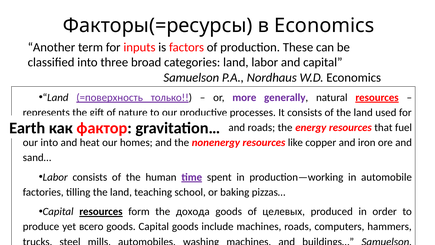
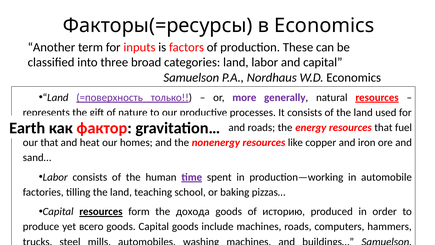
our into: into -> that
целевых: целевых -> историю
